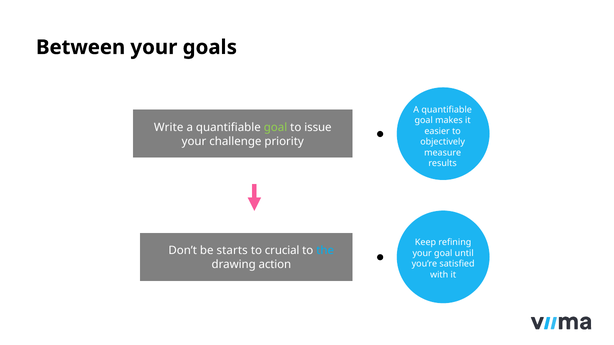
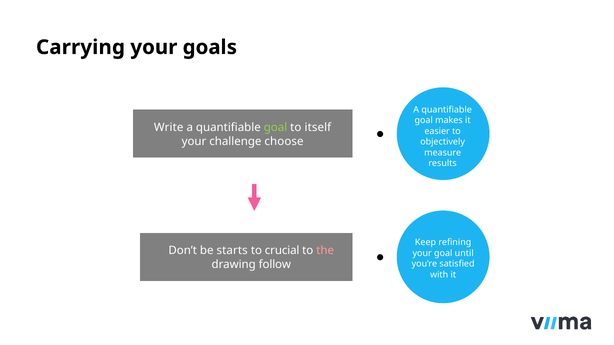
Between: Between -> Carrying
issue: issue -> itself
priority: priority -> choose
the colour: light blue -> pink
action: action -> follow
